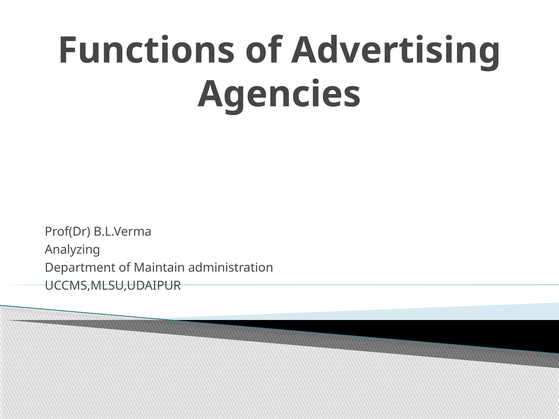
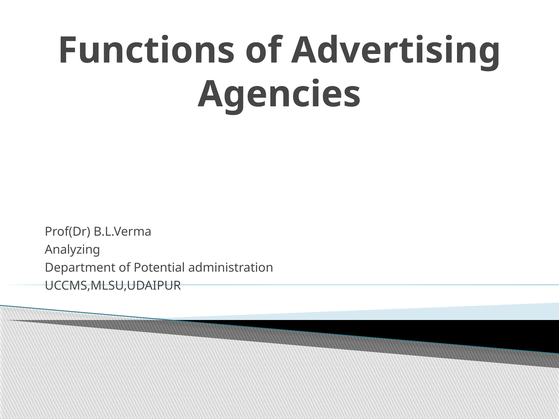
Maintain: Maintain -> Potential
